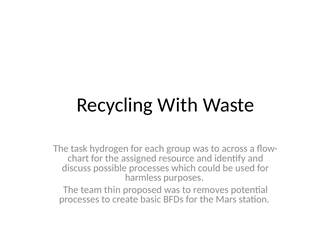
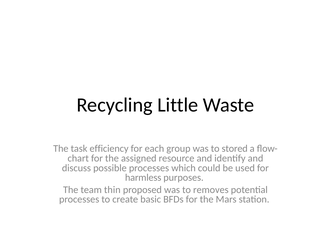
With: With -> Little
hydrogen: hydrogen -> efficiency
across: across -> stored
